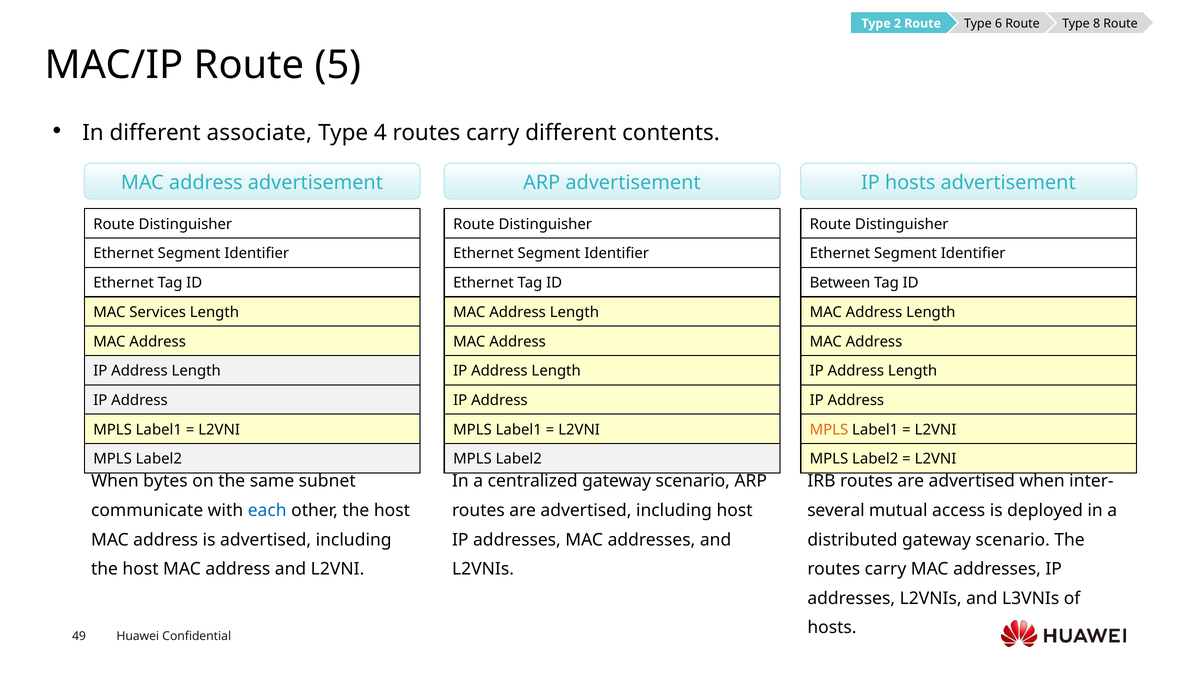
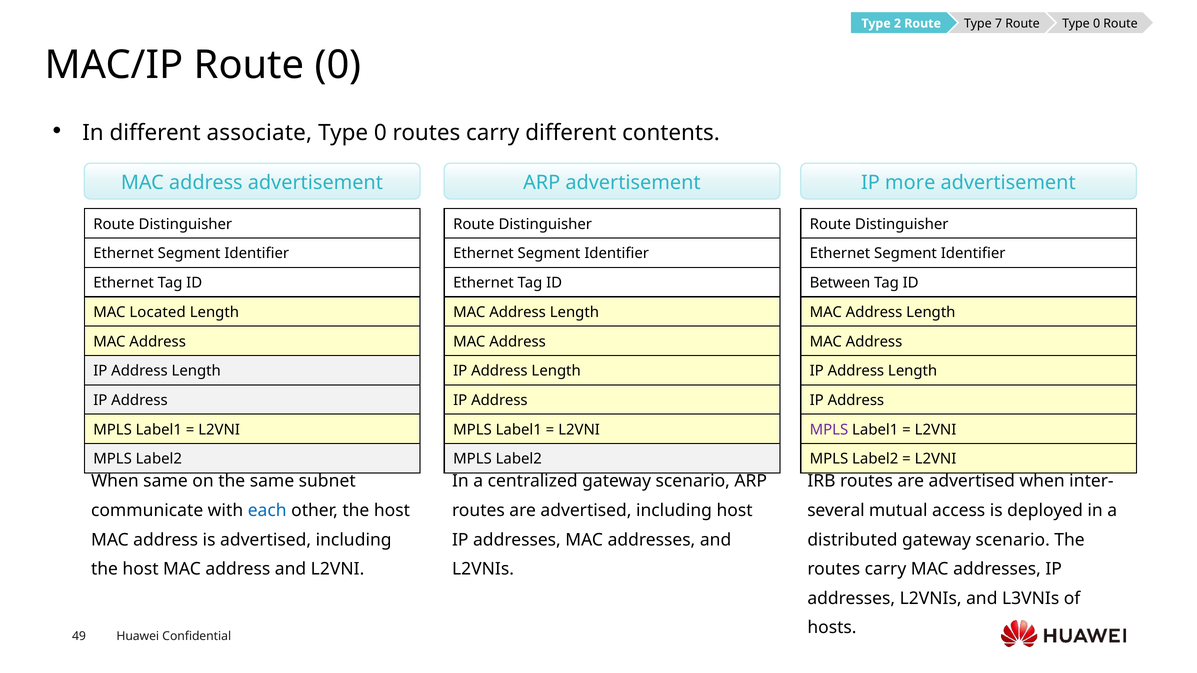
6: 6 -> 7
Route Type 8: 8 -> 0
Route 5: 5 -> 0
4 at (380, 133): 4 -> 0
IP hosts: hosts -> more
Services: Services -> Located
MPLS at (829, 430) colour: orange -> purple
When bytes: bytes -> same
